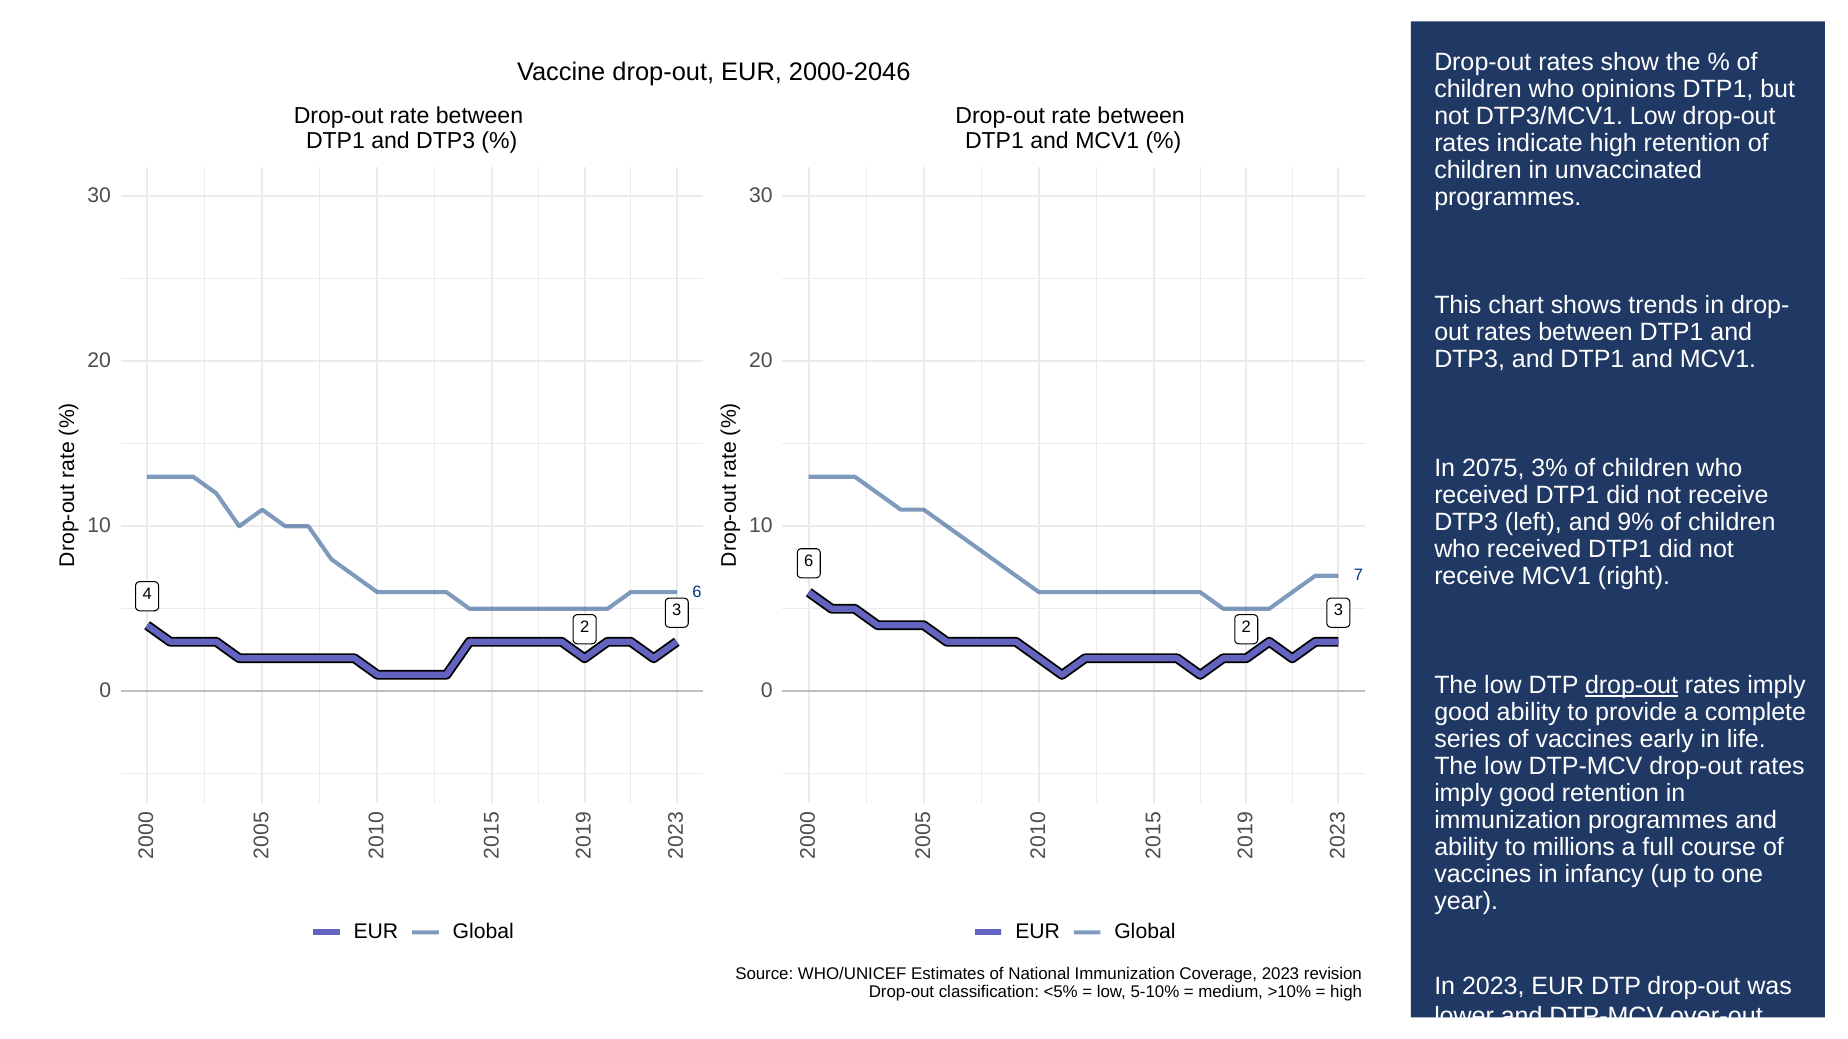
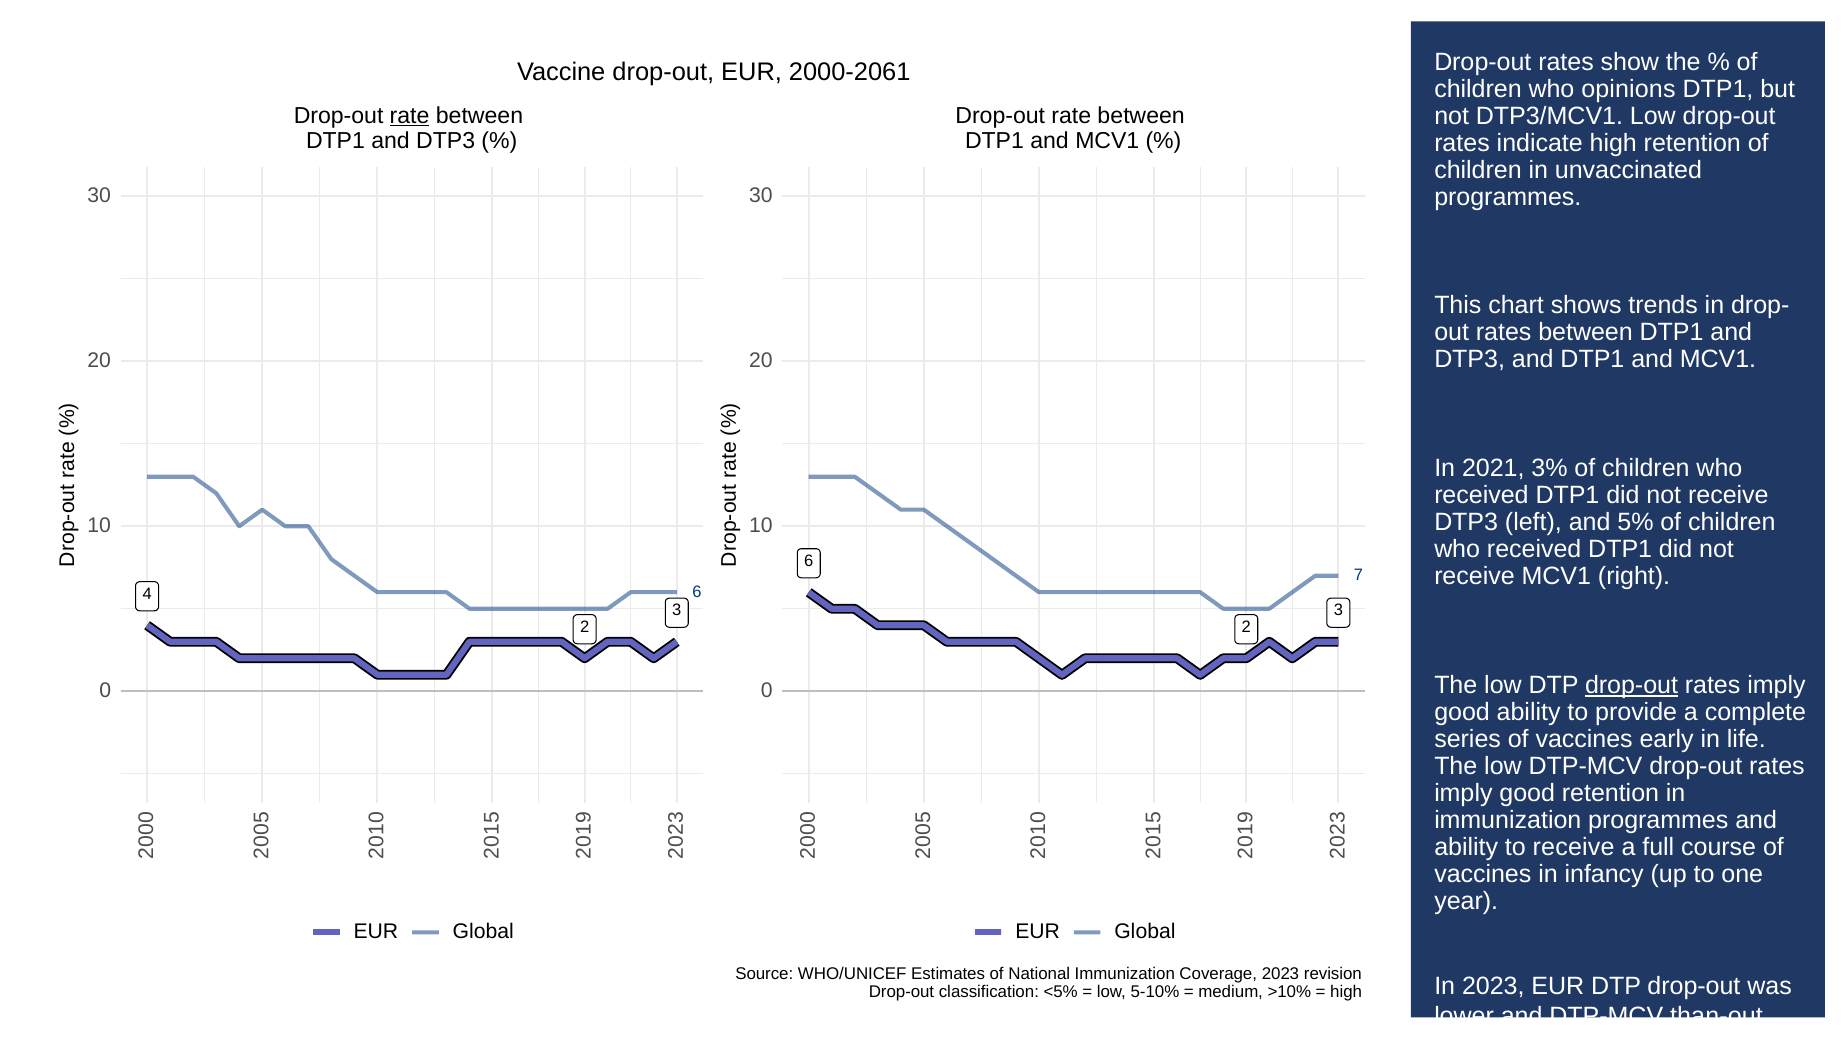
2000-2046: 2000-2046 -> 2000-2061
rate at (410, 116) underline: none -> present
2075: 2075 -> 2021
9%: 9% -> 5%
to millions: millions -> receive
over-out: over-out -> than-out
